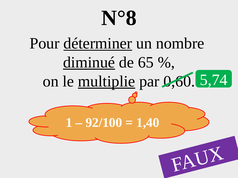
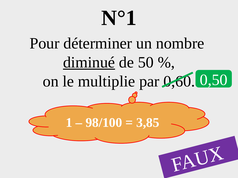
N°8: N°8 -> N°1
déterminer underline: present -> none
65: 65 -> 50
5,74: 5,74 -> 0,50
multiplie underline: present -> none
92/100: 92/100 -> 98/100
1,40: 1,40 -> 3,85
